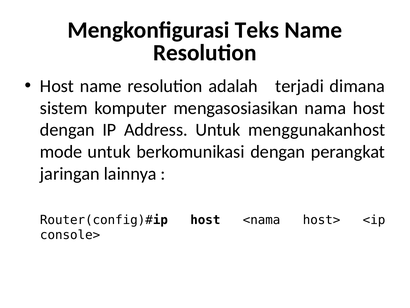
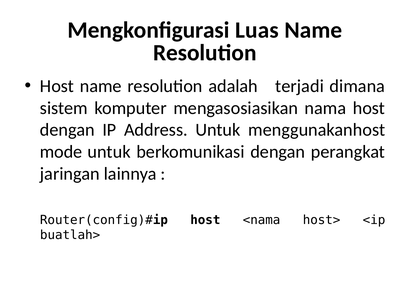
Teks: Teks -> Luas
console>: console> -> buatlah>
